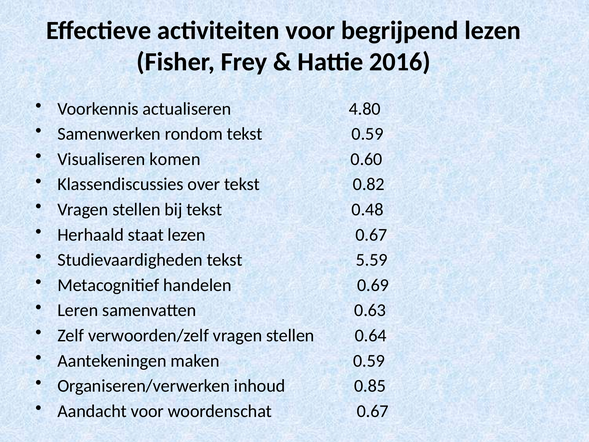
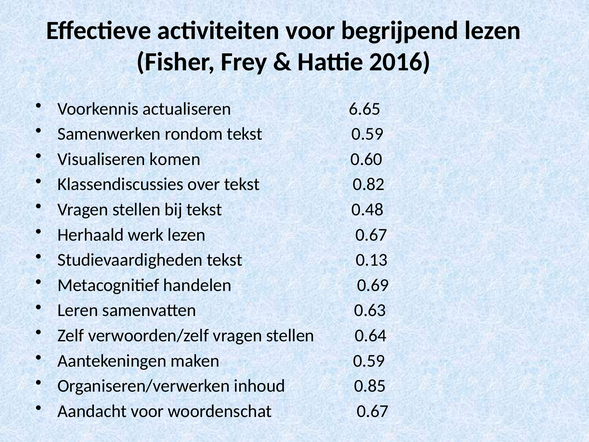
4.80: 4.80 -> 6.65
staat: staat -> werk
5.59: 5.59 -> 0.13
